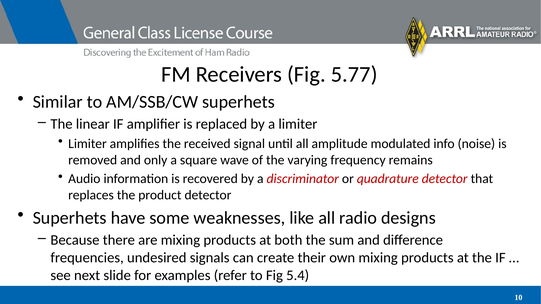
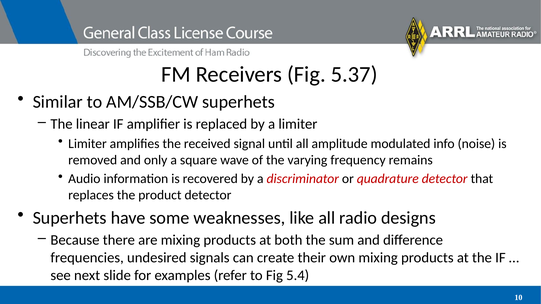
5.77: 5.77 -> 5.37
